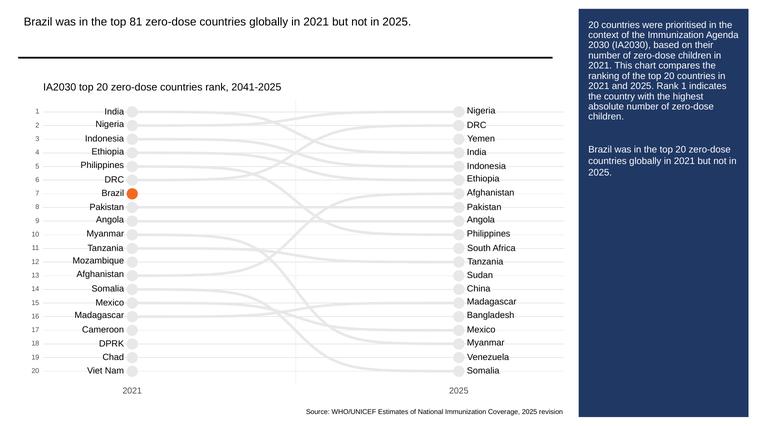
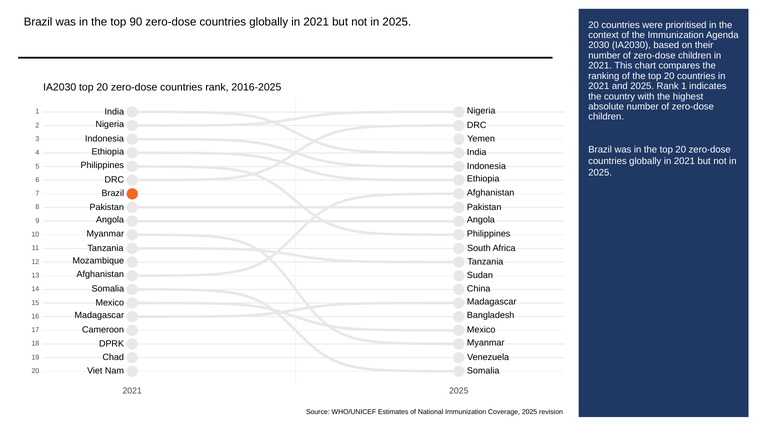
81: 81 -> 90
2041-2025: 2041-2025 -> 2016-2025
